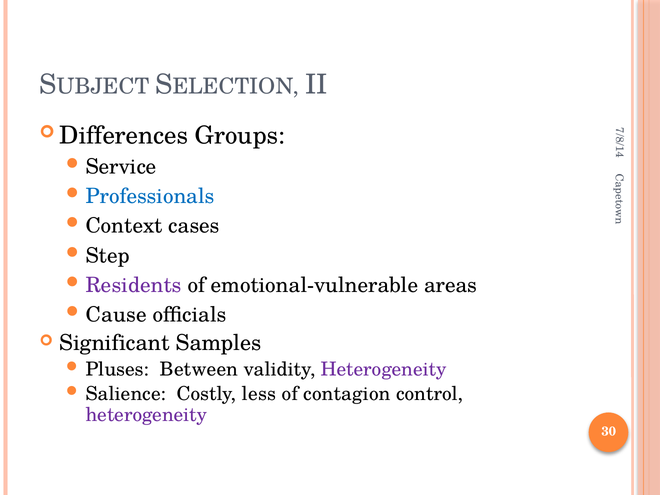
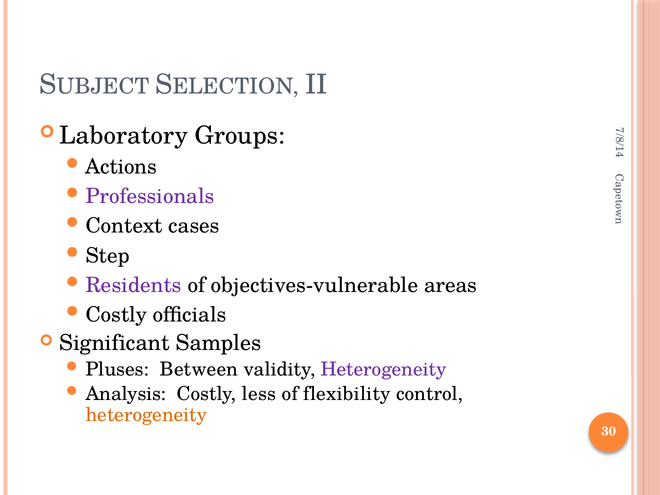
Differences: Differences -> Laboratory
Service: Service -> Actions
Professionals colour: blue -> purple
emotional-vulnerable: emotional-vulnerable -> objectives-vulnerable
Cause at (116, 315): Cause -> Costly
Salience: Salience -> Analysis
contagion: contagion -> flexibility
heterogeneity at (146, 415) colour: purple -> orange
